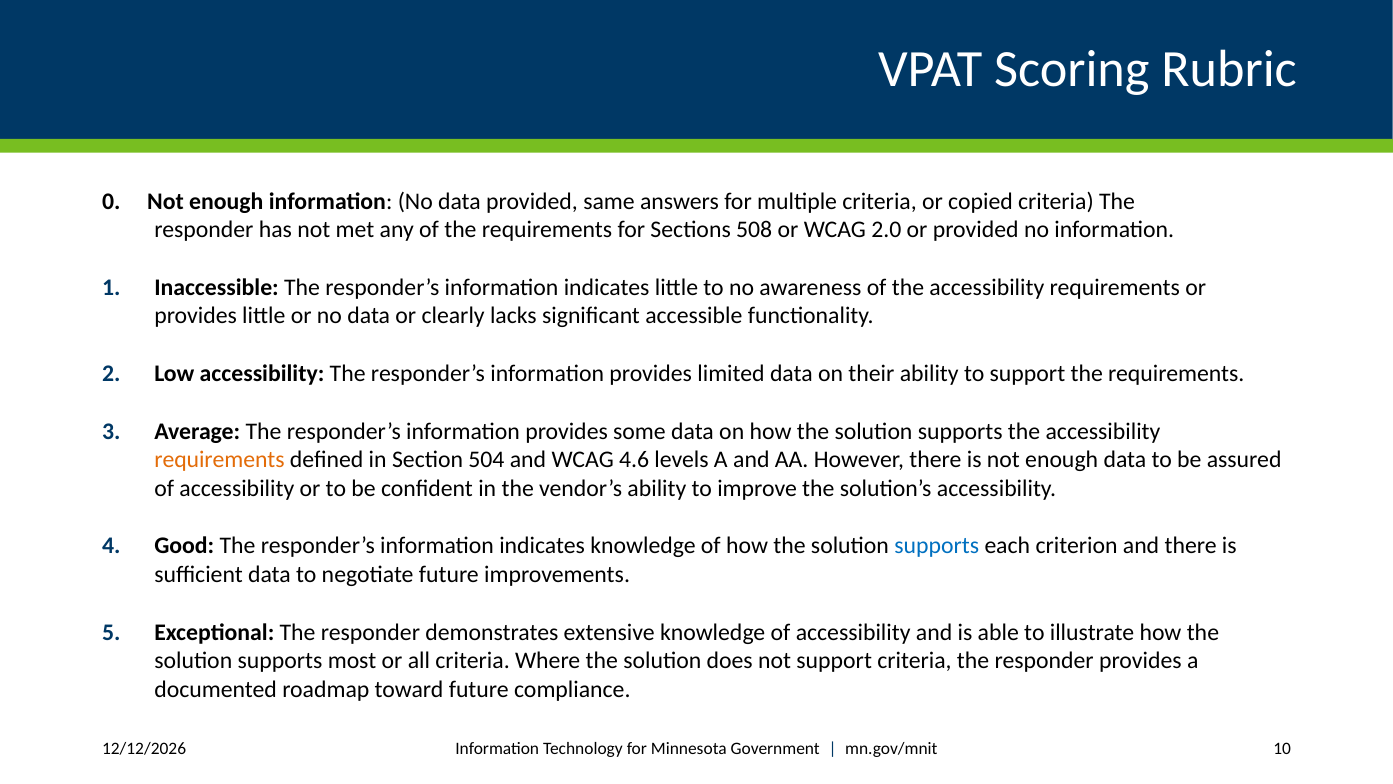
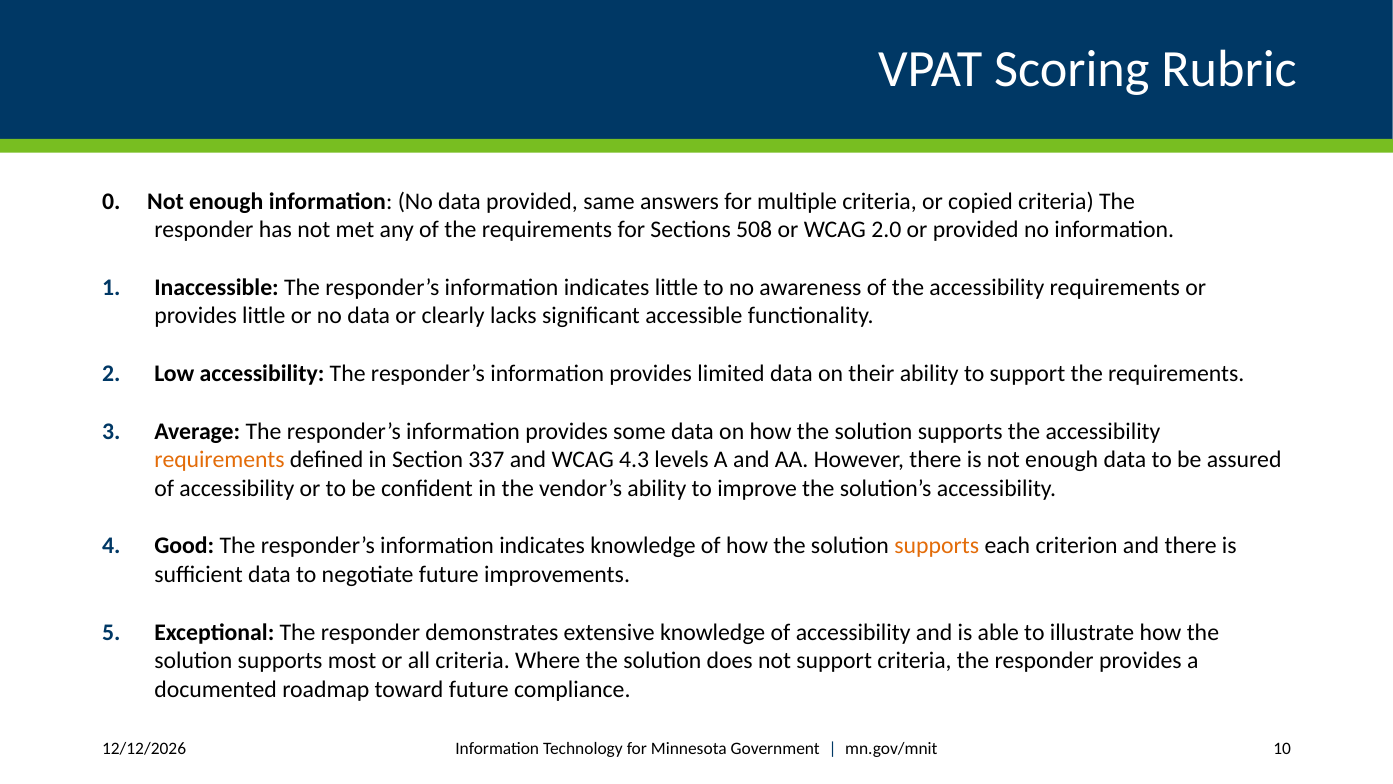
504: 504 -> 337
4.6: 4.6 -> 4.3
supports at (937, 546) colour: blue -> orange
